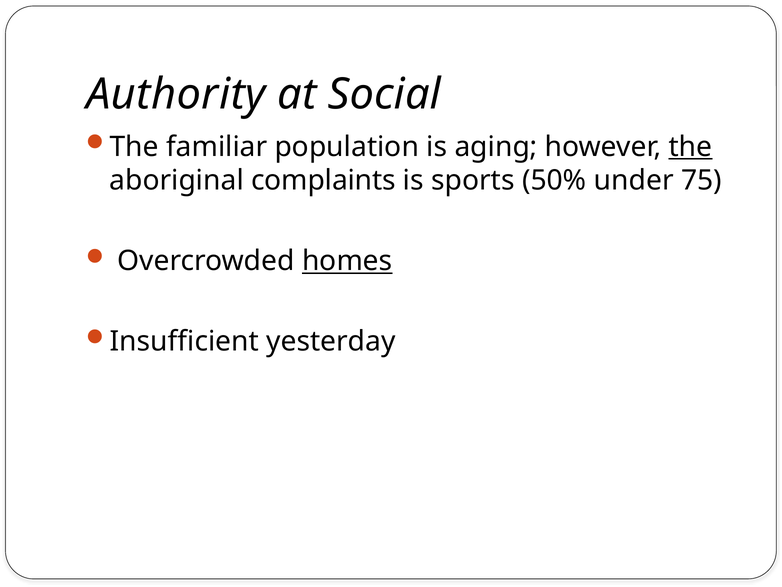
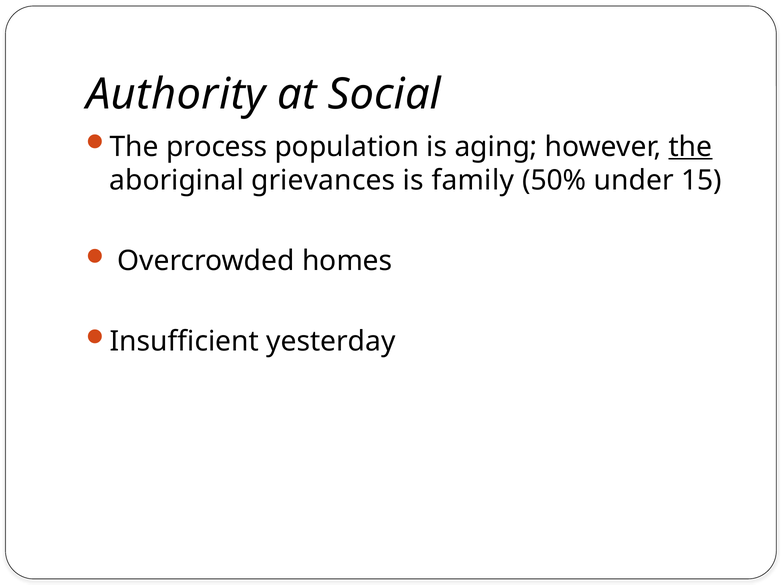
familiar: familiar -> process
complaints: complaints -> grievances
sports: sports -> family
75: 75 -> 15
homes underline: present -> none
